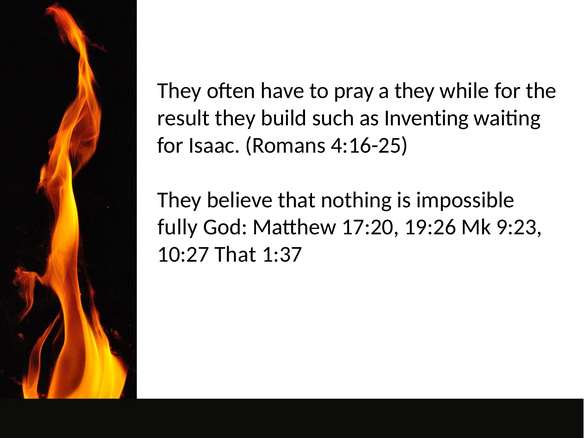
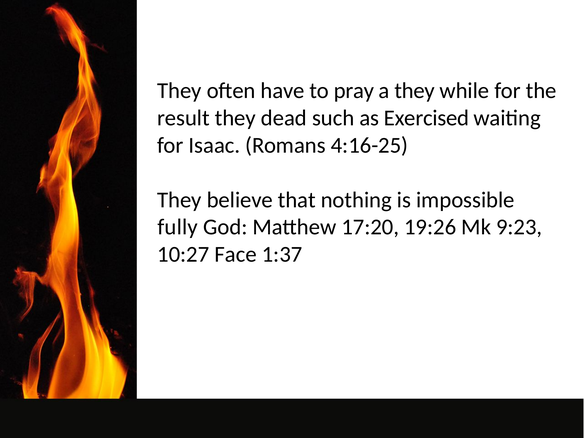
build: build -> dead
Inventing: Inventing -> Exercised
10:27 That: That -> Face
